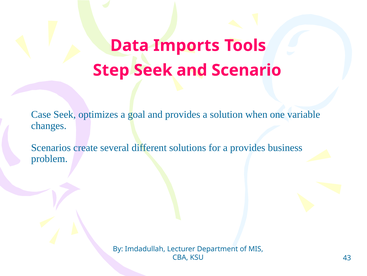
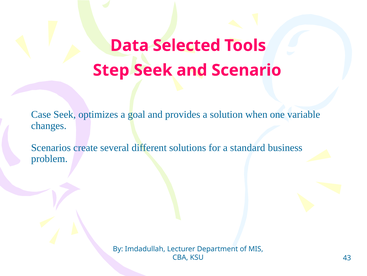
Imports: Imports -> Selected
a provides: provides -> standard
